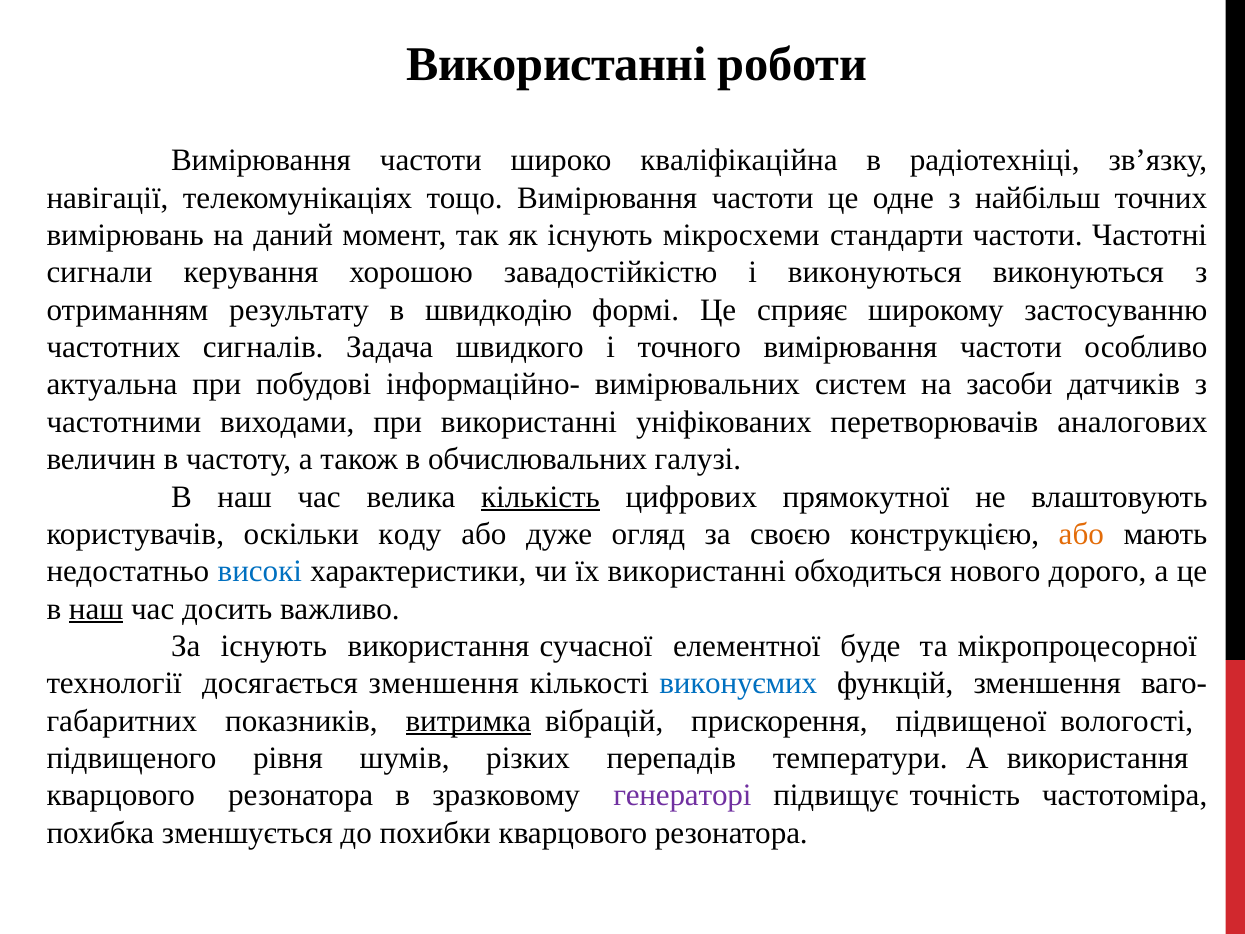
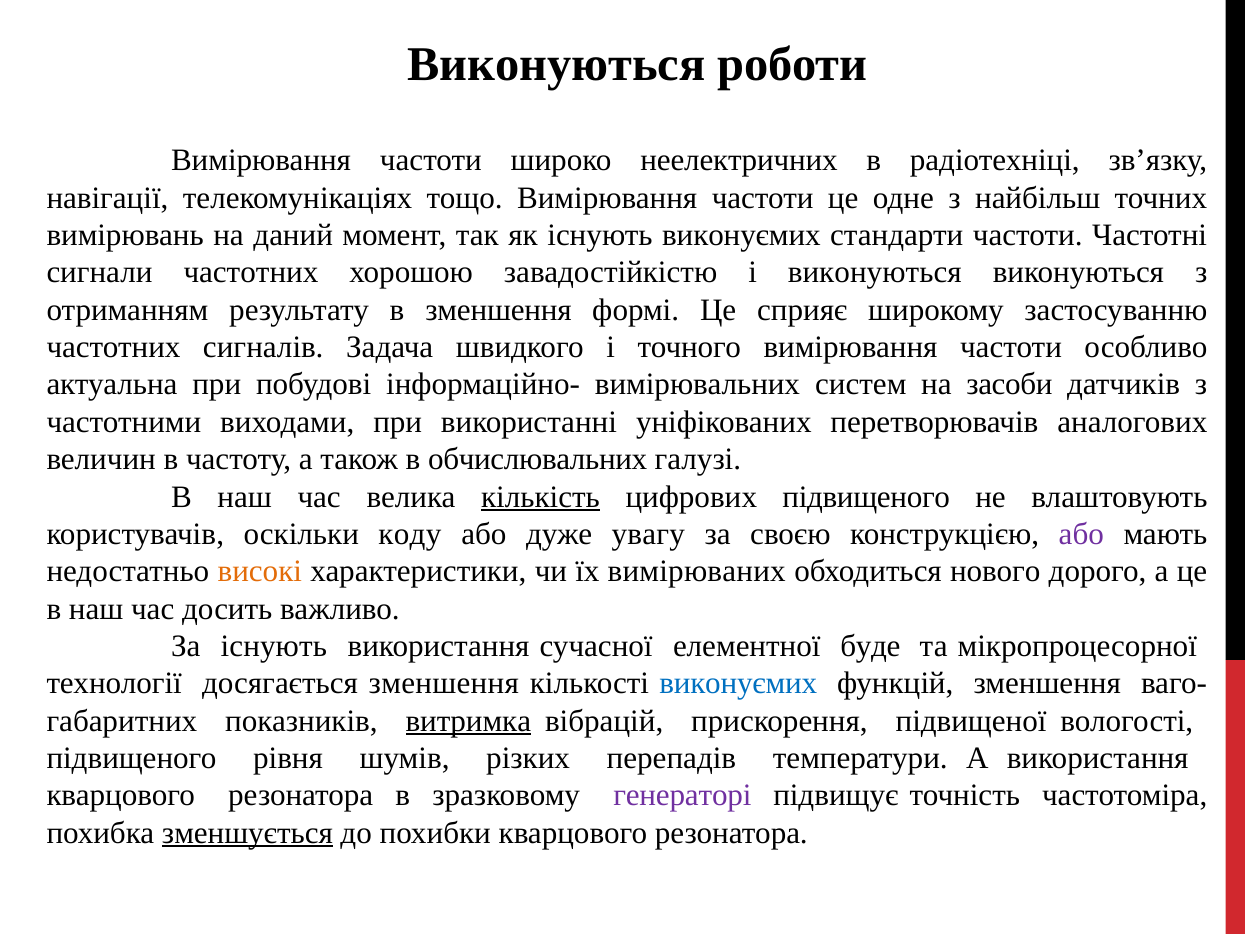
Використанні at (557, 64): Використанні -> Виконуються
кваліфікаційна: кваліфікаційна -> неелектричних
існують мікросхеми: мікросхеми -> виконуємих
сигнали керування: керування -> частотних
в швидкодію: швидкодію -> зменшення
цифрових прямокутної: прямокутної -> підвищеного
огляд: огляд -> увагу
або at (1081, 534) colour: orange -> purple
високі colour: blue -> orange
їх використанні: використанні -> вимірюваних
наш at (96, 609) underline: present -> none
зменшується underline: none -> present
